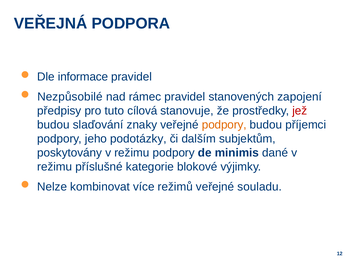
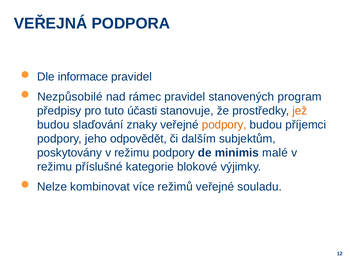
zapojení: zapojení -> program
cílová: cílová -> účasti
jež colour: red -> orange
podotázky: podotázky -> odpovědět
dané: dané -> malé
